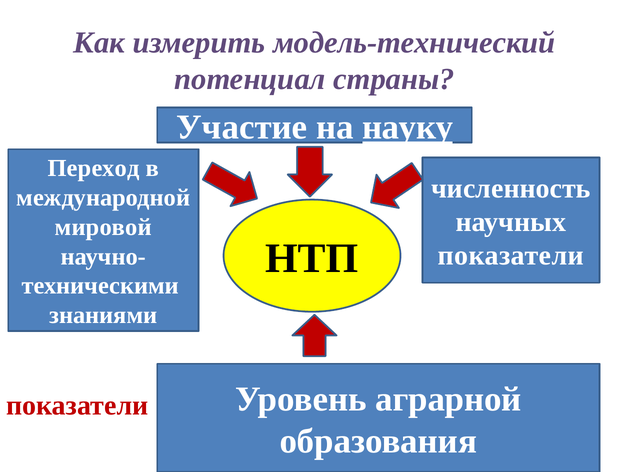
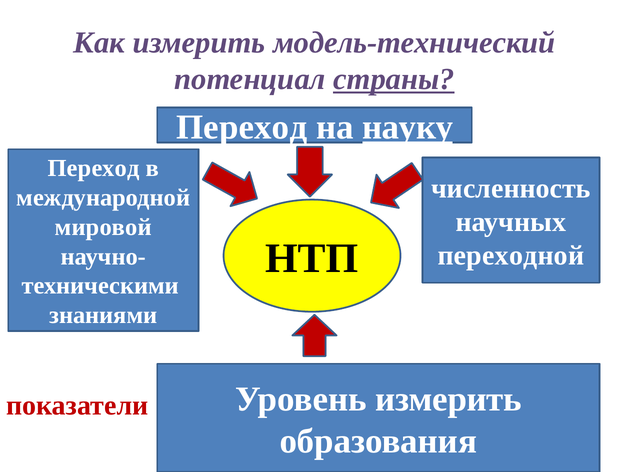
страны underline: none -> present
Участие at (242, 127): Участие -> Переход
показатели at (511, 255): показатели -> переходной
Уровень аграрной: аграрной -> измерить
